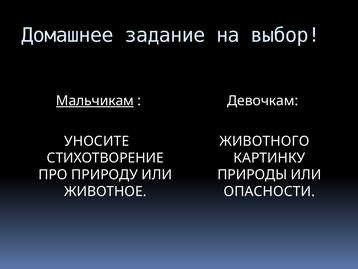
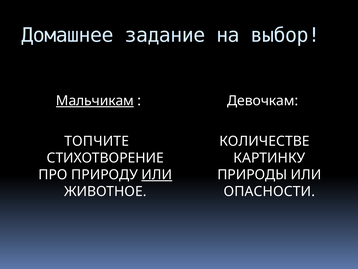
УНОСИТЕ: УНОСИТЕ -> ТОПЧИТЕ
ЖИВОТНОГО: ЖИВОТНОГО -> КОЛИЧЕСТВЕ
ИЛИ at (157, 174) underline: none -> present
